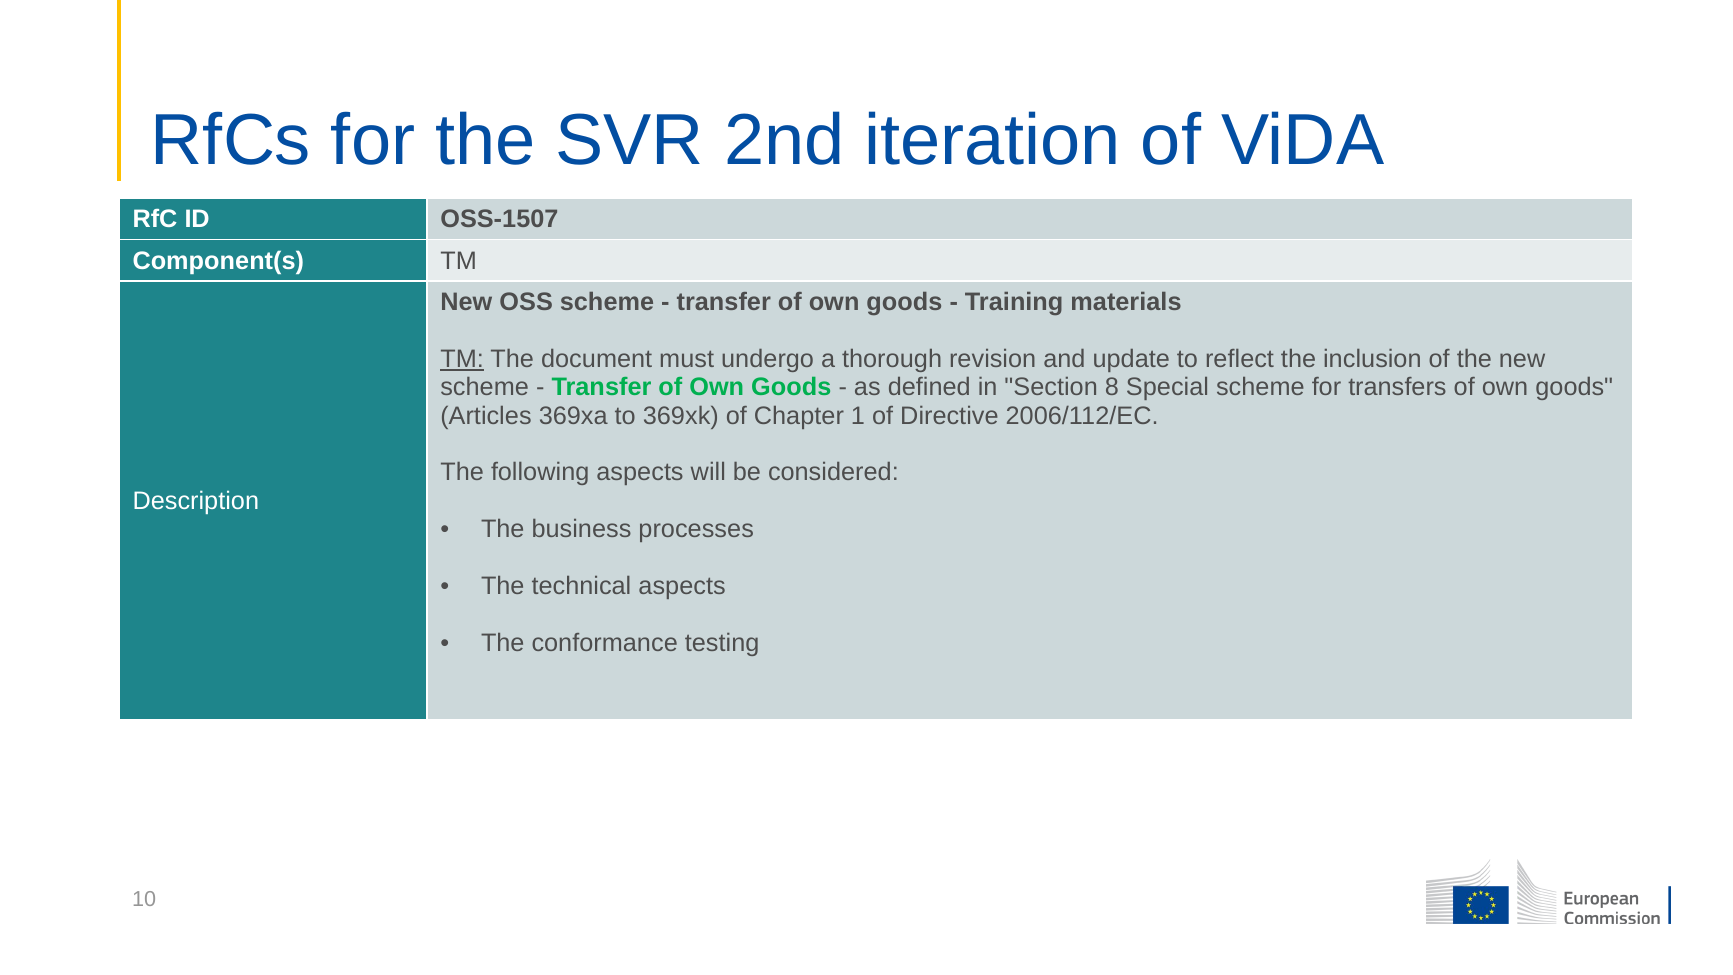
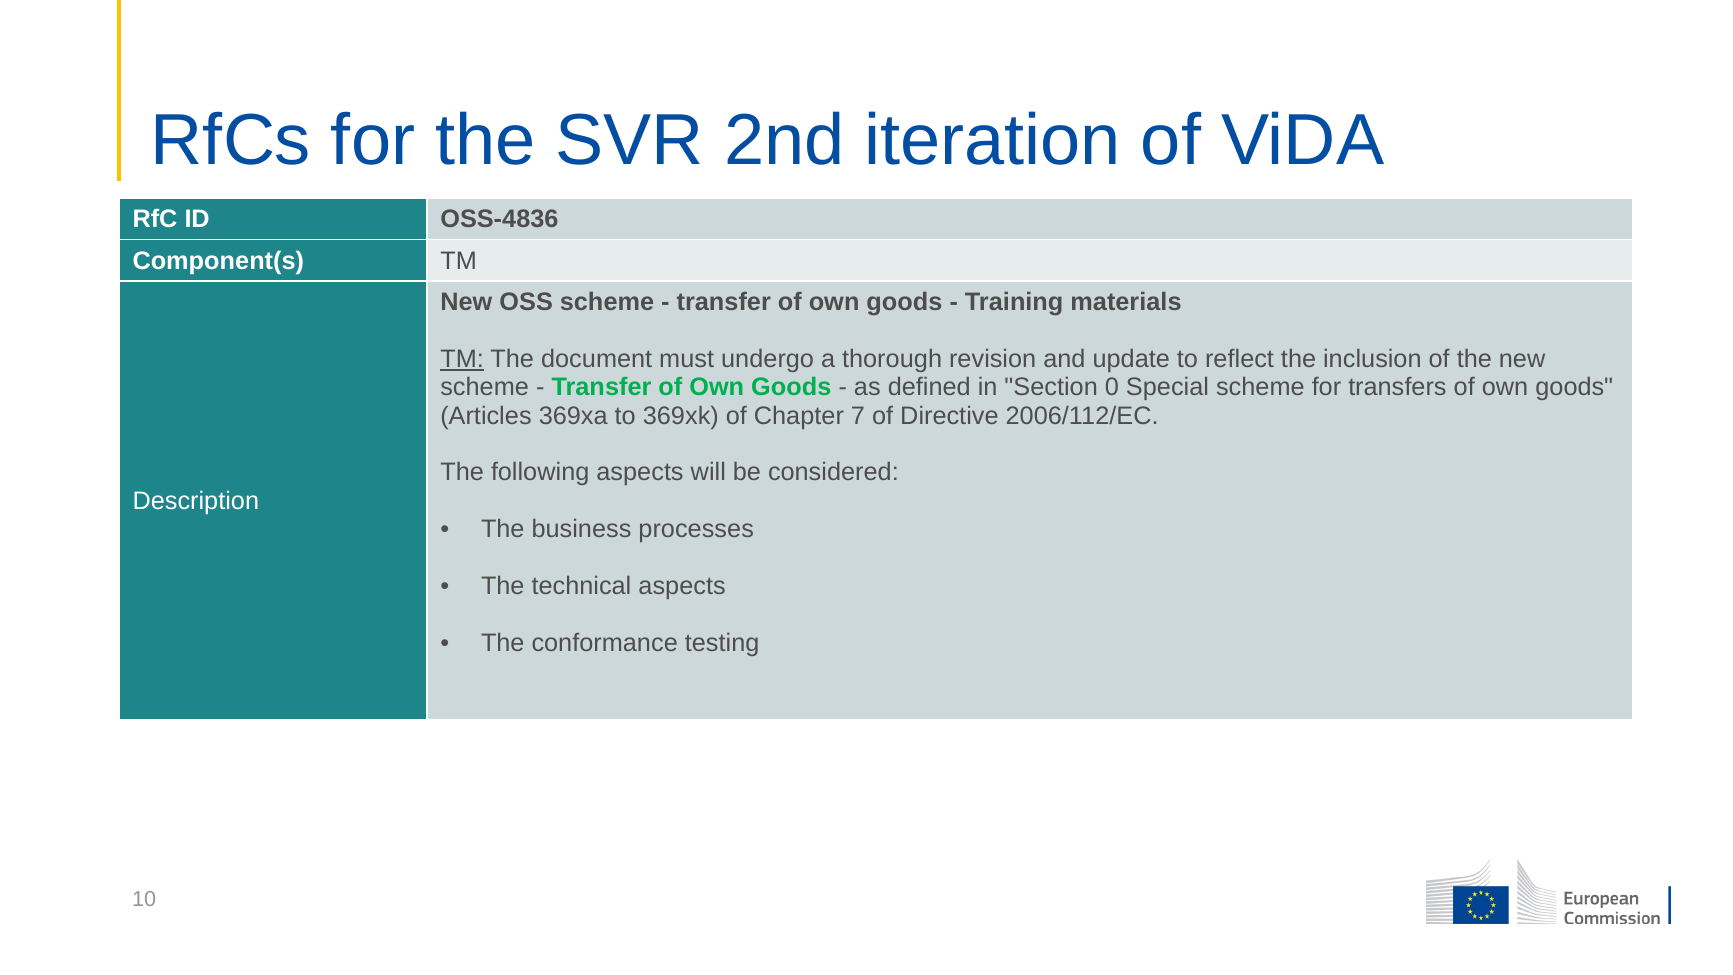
OSS-1507: OSS-1507 -> OSS-4836
8: 8 -> 0
1: 1 -> 7
